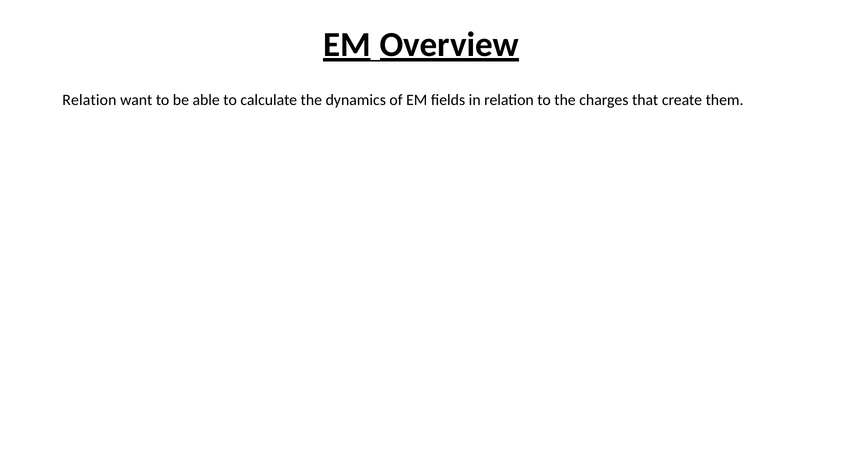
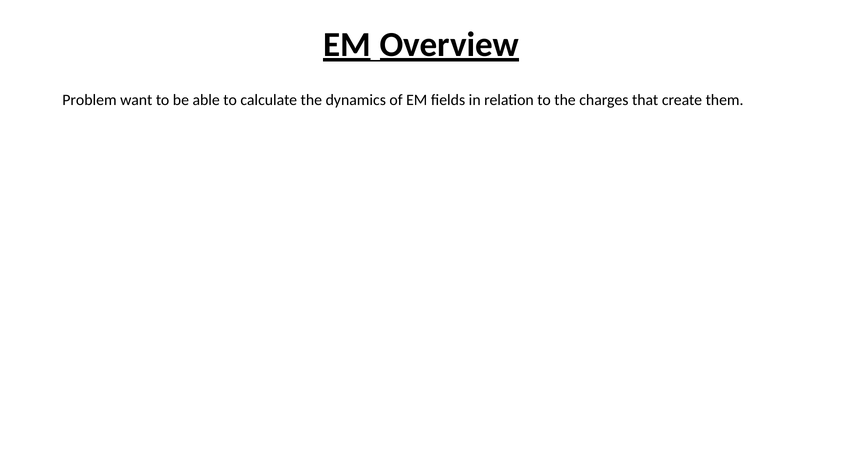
Relation at (89, 100): Relation -> Problem
